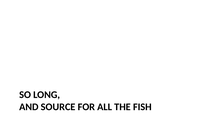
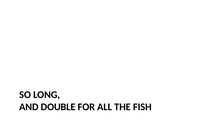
SOURCE: SOURCE -> DOUBLE
